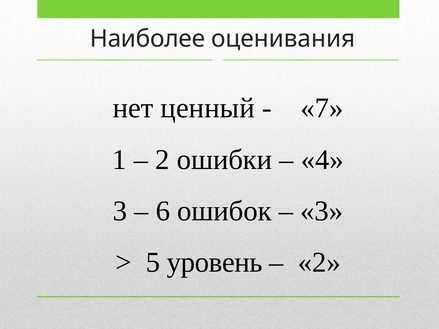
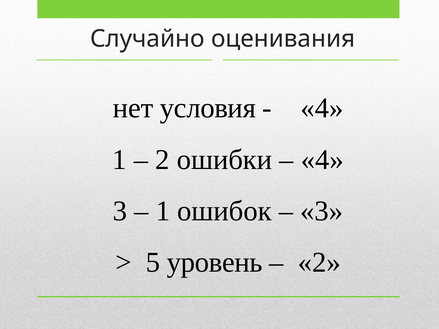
Наиболее: Наиболее -> Случайно
ценный: ценный -> условия
7 at (322, 108): 7 -> 4
6 at (163, 211): 6 -> 1
